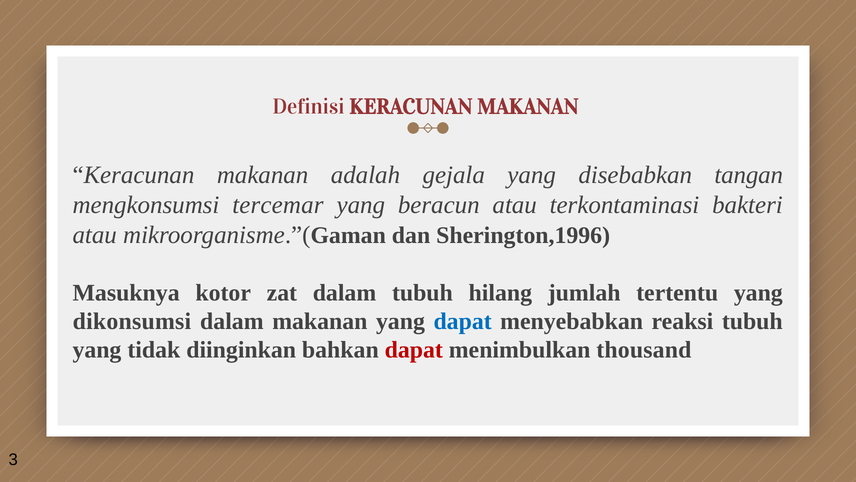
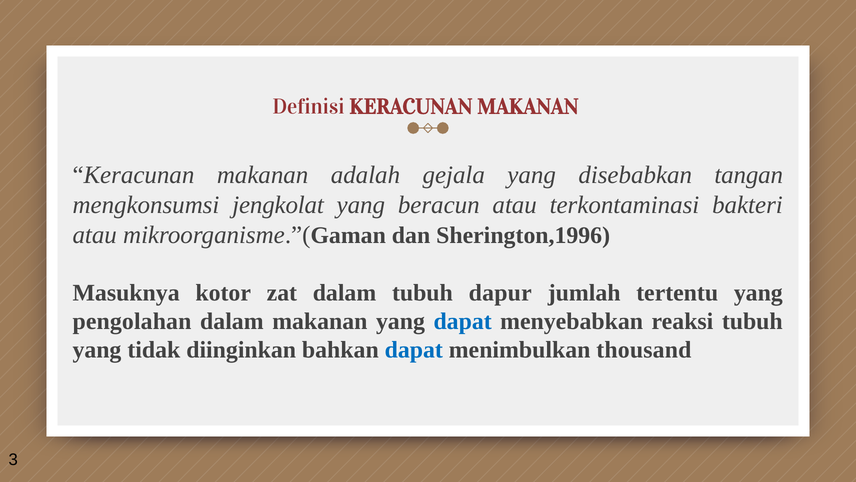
tercemar: tercemar -> jengkolat
hilang: hilang -> dapur
dikonsumsi: dikonsumsi -> pengolahan
dapat at (414, 350) colour: red -> blue
